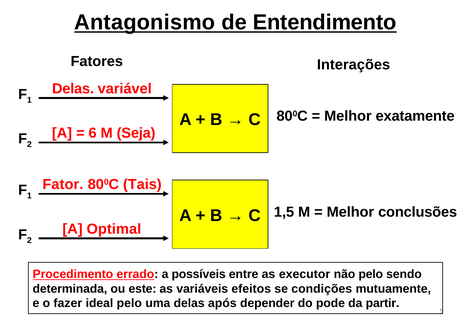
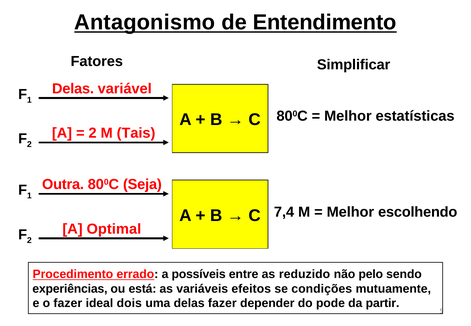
Interações: Interações -> Simplificar
exatamente: exatamente -> estatísticas
6 at (93, 133): 6 -> 2
Seja: Seja -> Tais
Fator: Fator -> Outra
Tais: Tais -> Seja
1,5: 1,5 -> 7,4
conclusões: conclusões -> escolhendo
executor: executor -> reduzido
determinada: determinada -> experiências
este: este -> está
ideal pelo: pelo -> dois
delas após: após -> fazer
